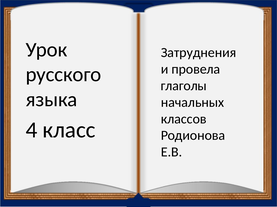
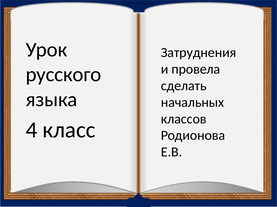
глаголы: глаголы -> сделать
